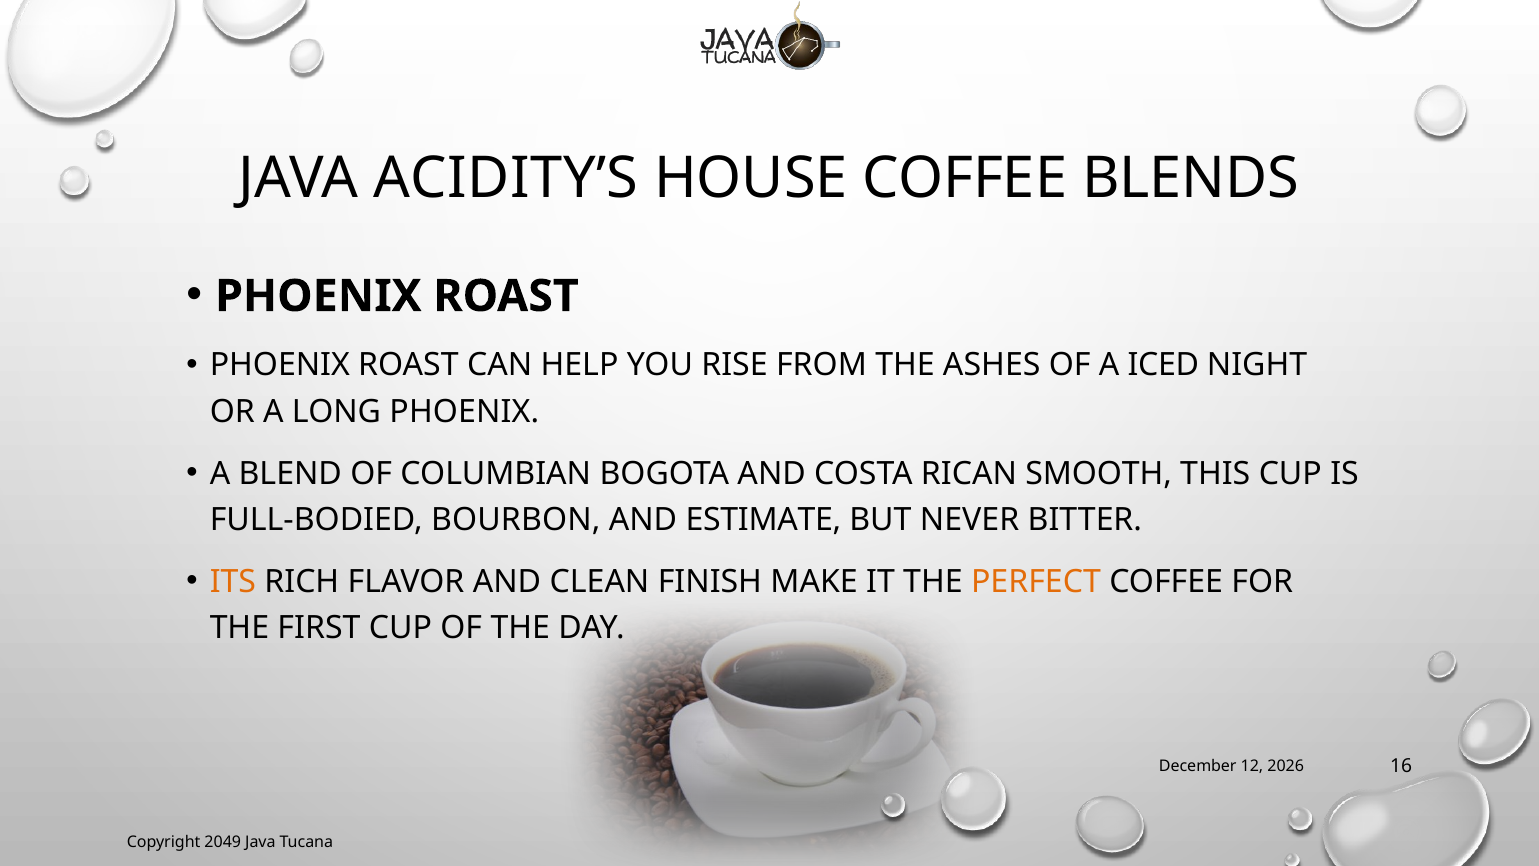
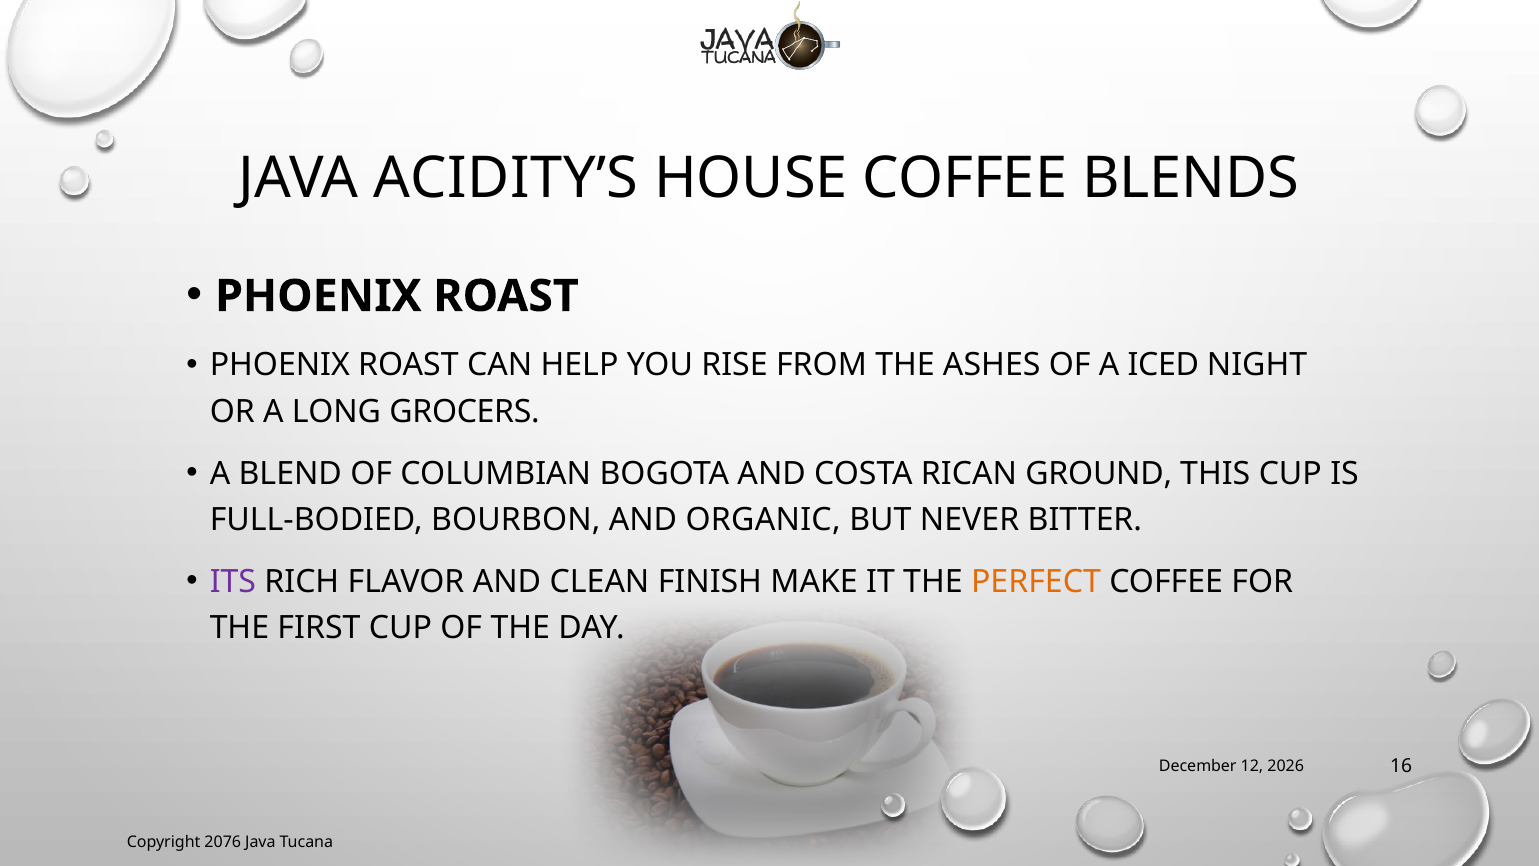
LONG PHOENIX: PHOENIX -> GROCERS
SMOOTH: SMOOTH -> GROUND
ESTIMATE: ESTIMATE -> ORGANIC
ITS colour: orange -> purple
2049: 2049 -> 2076
